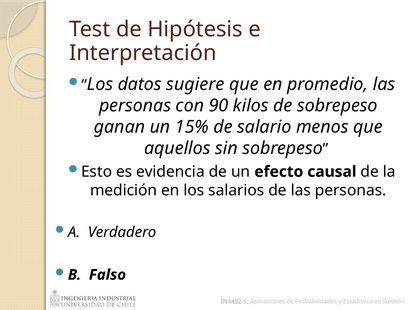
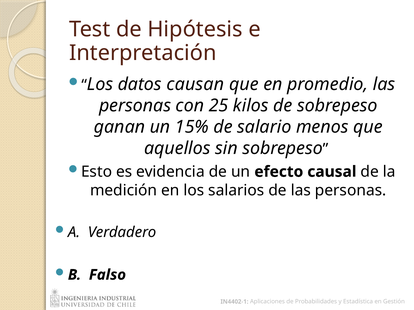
sugiere: sugiere -> causan
90: 90 -> 25
